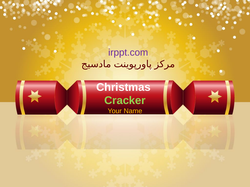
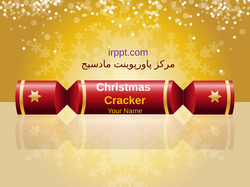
Cracker colour: light green -> yellow
